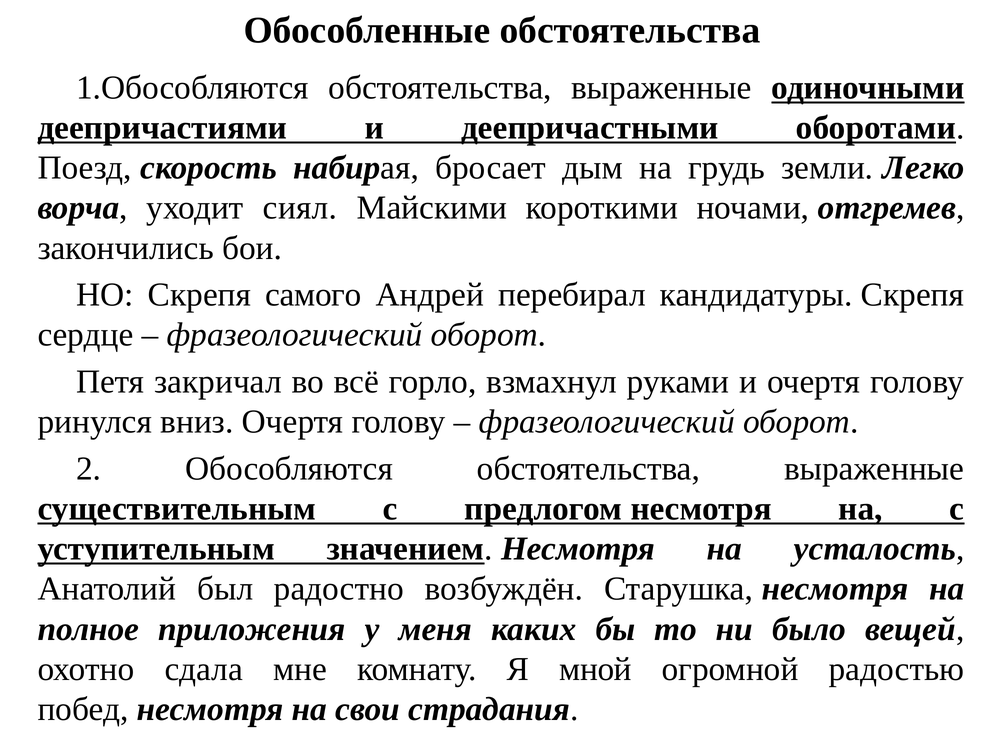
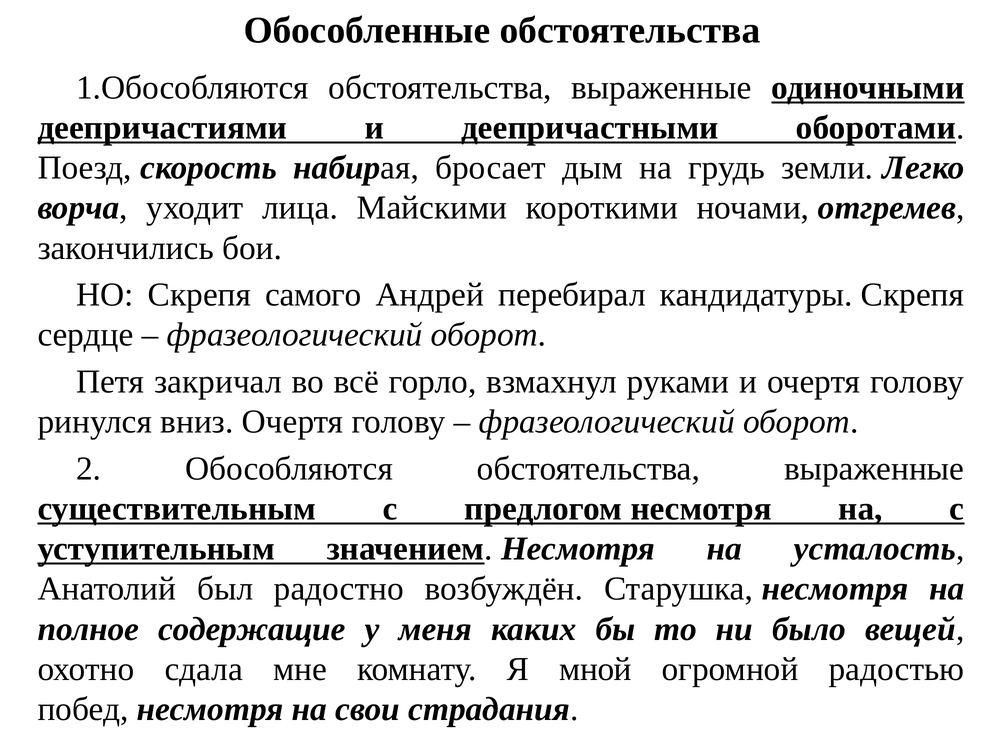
сиял: сиял -> лица
приложения: приложения -> содержащие
